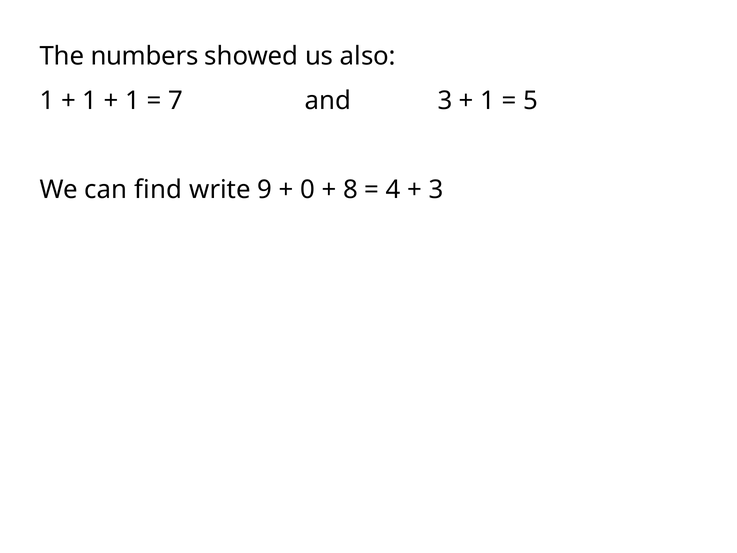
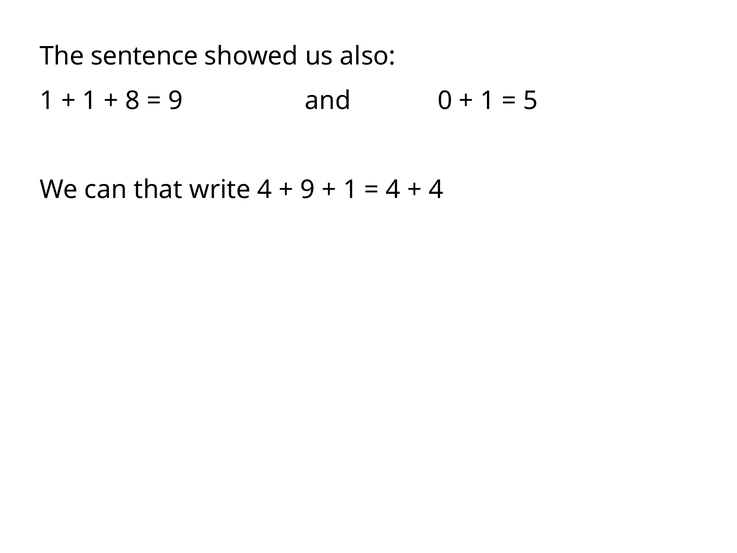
numbers: numbers -> sentence
1 at (133, 101): 1 -> 8
7 at (175, 101): 7 -> 9
and 3: 3 -> 0
find: find -> that
write 9: 9 -> 4
0 at (308, 190): 0 -> 9
8 at (350, 190): 8 -> 1
3 at (436, 190): 3 -> 4
